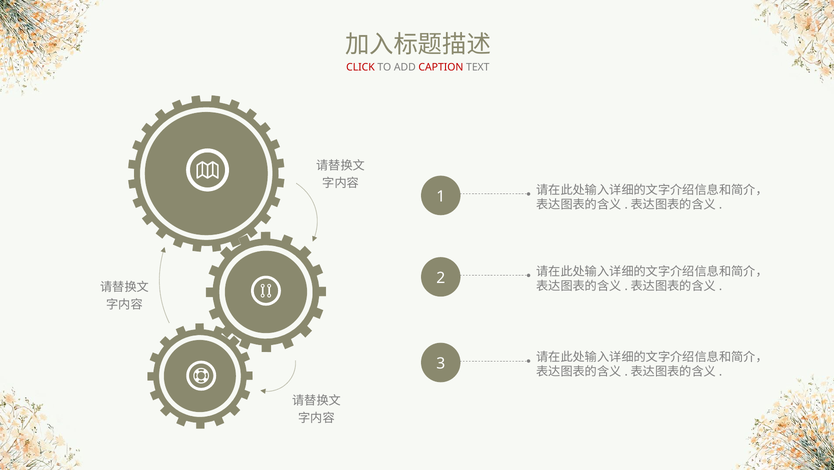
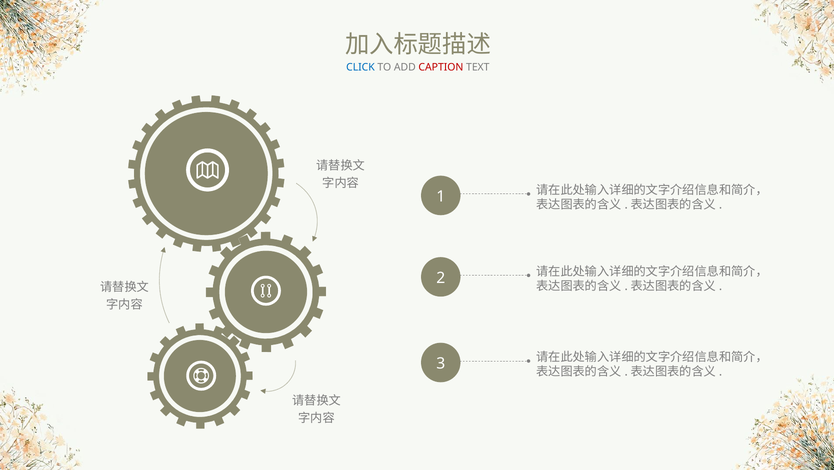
CLICK colour: red -> blue
